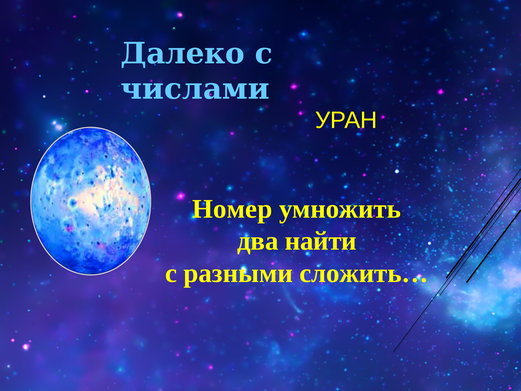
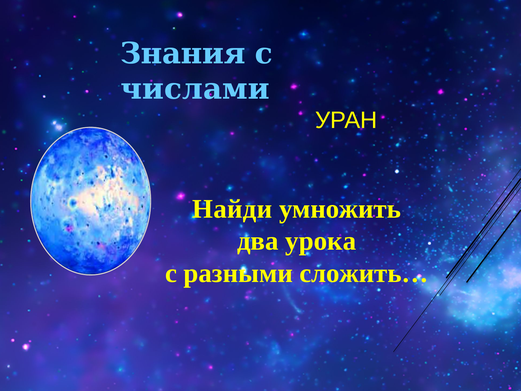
Далеко: Далеко -> Знания
Номер: Номер -> Найди
найти: найти -> урока
